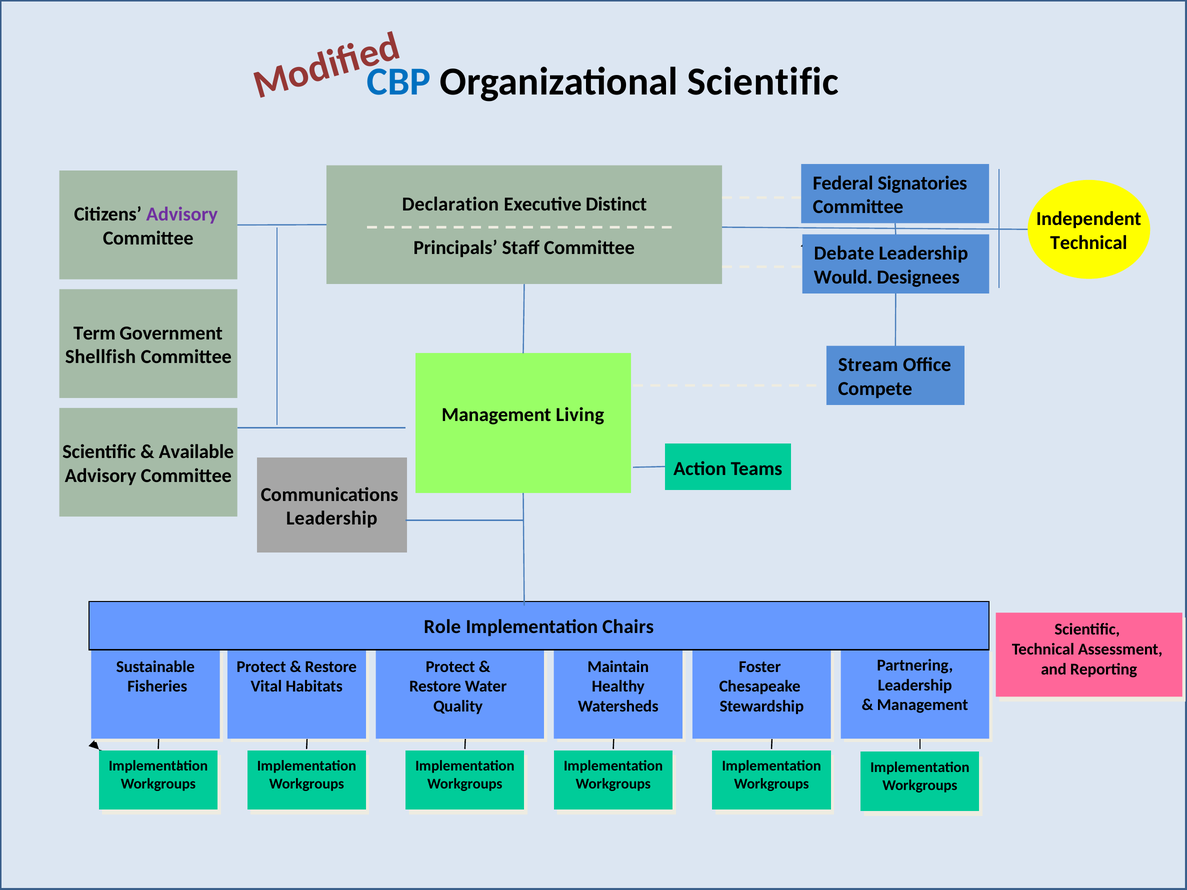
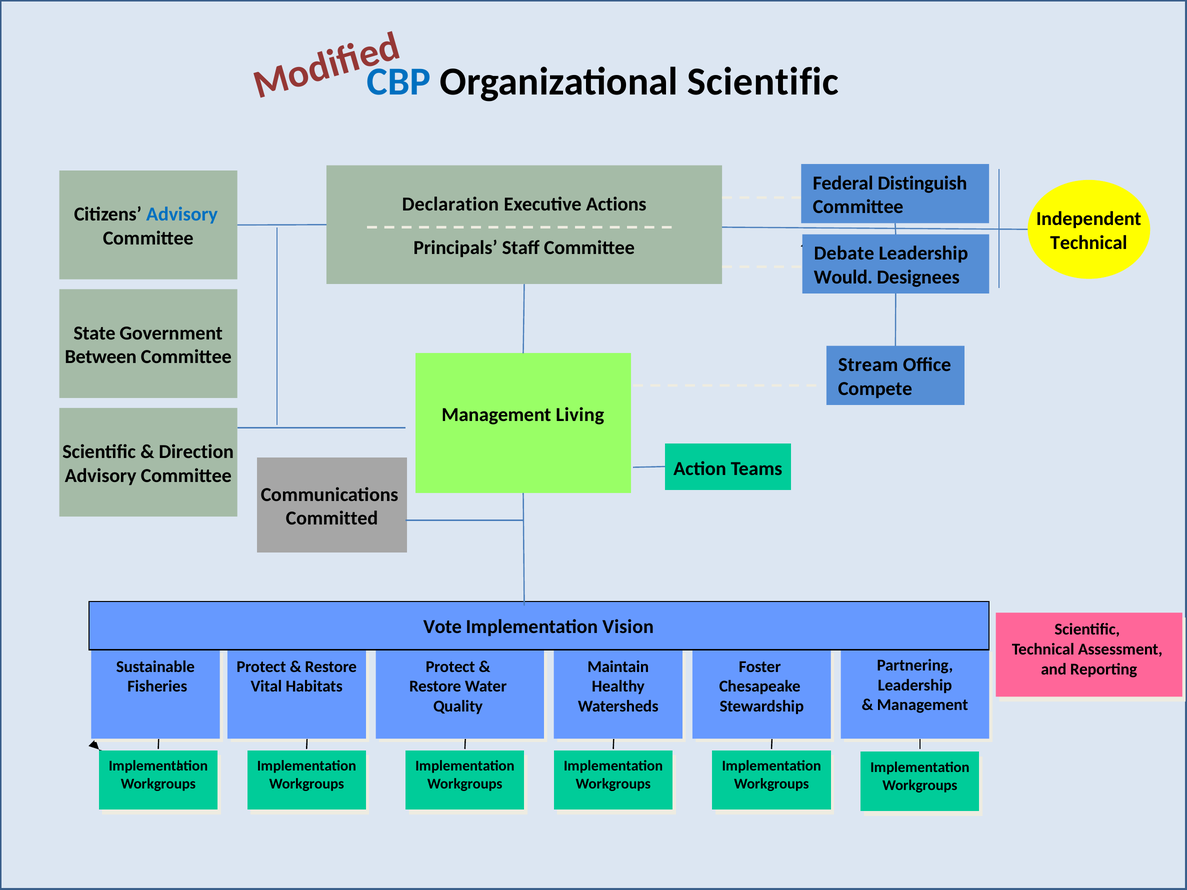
Signatories: Signatories -> Distinguish
Distinct: Distinct -> Actions
Advisory at (182, 215) colour: purple -> blue
Term: Term -> State
Shellfish: Shellfish -> Between
Available: Available -> Direction
Leadership at (332, 518): Leadership -> Committed
Role: Role -> Vote
Chairs: Chairs -> Vision
